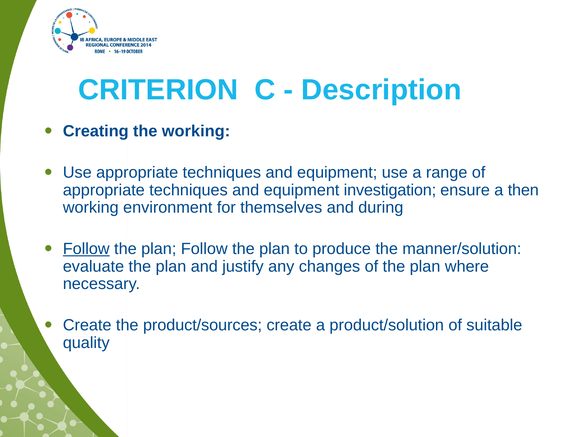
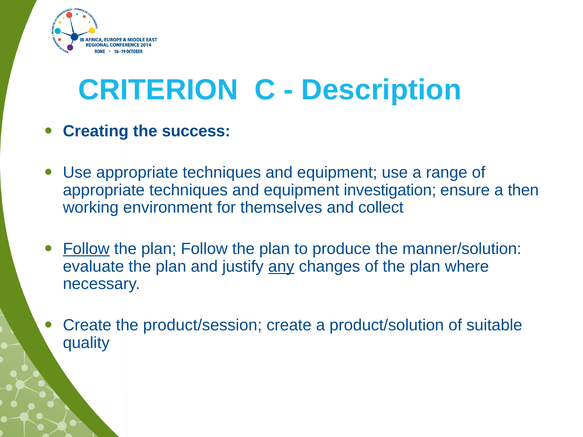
the working: working -> success
during: during -> collect
any underline: none -> present
product/sources: product/sources -> product/session
